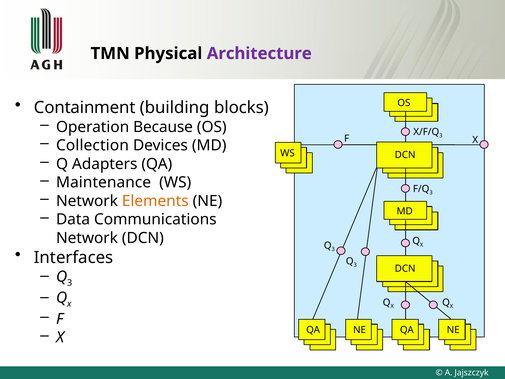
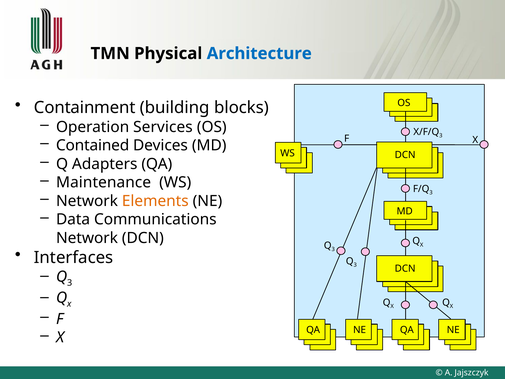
Architecture colour: purple -> blue
Because: Because -> Services
Collection: Collection -> Contained
